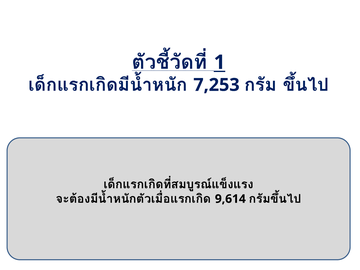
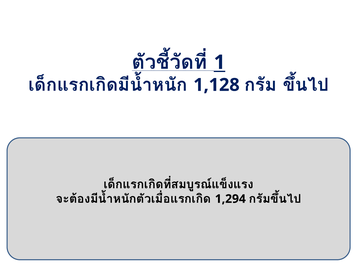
7,253: 7,253 -> 1,128
9,614: 9,614 -> 1,294
